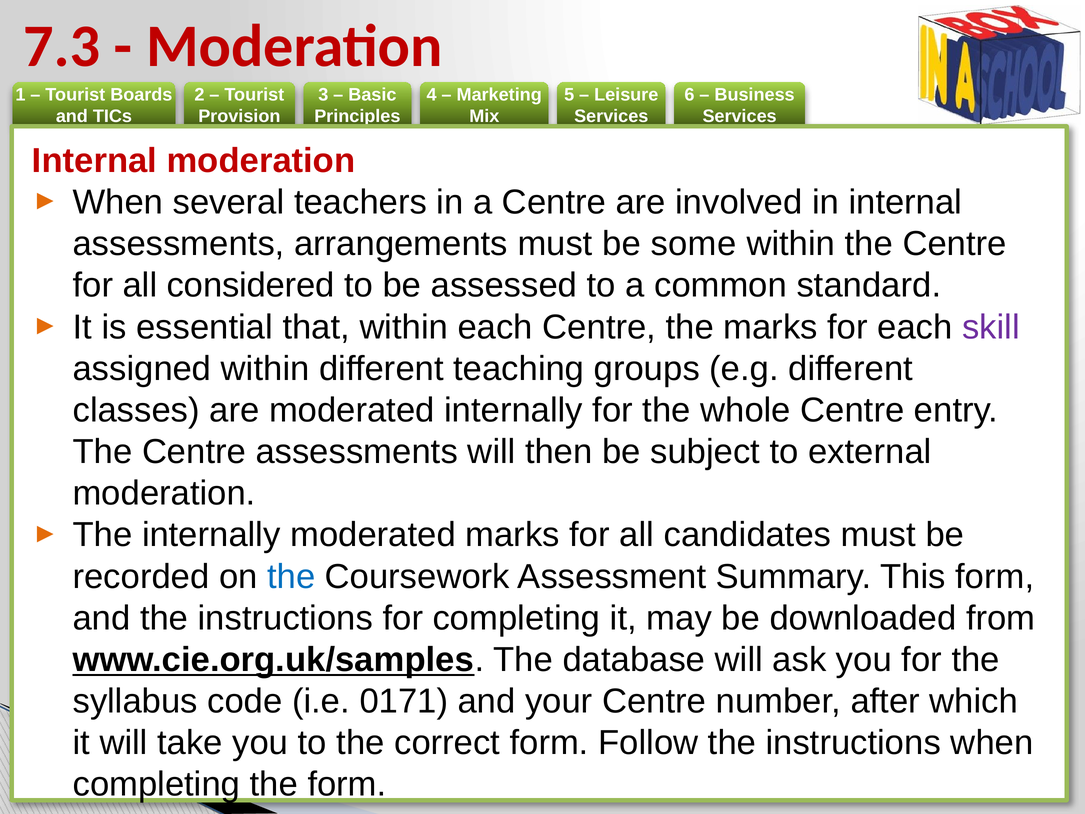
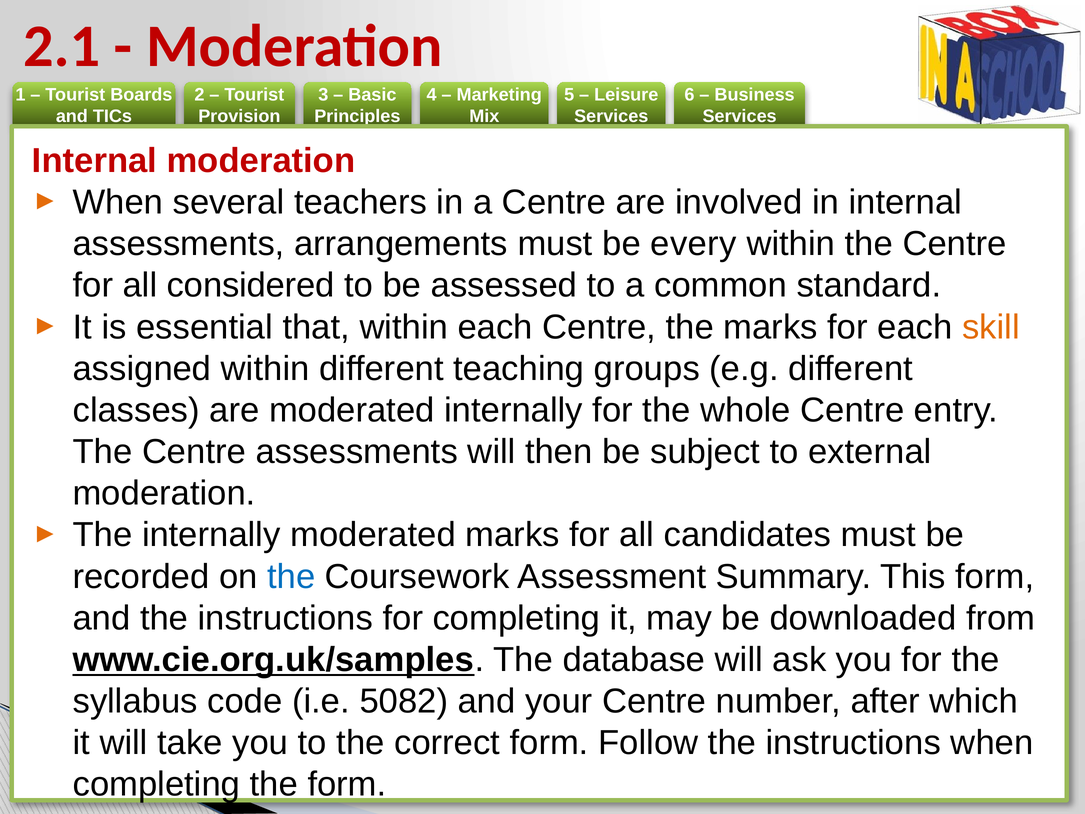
7.3: 7.3 -> 2.1
some: some -> every
skill colour: purple -> orange
0171: 0171 -> 5082
